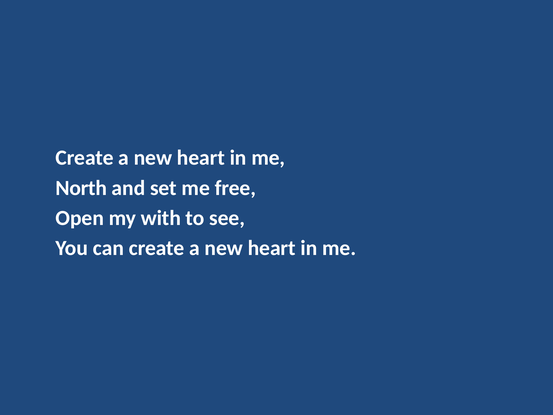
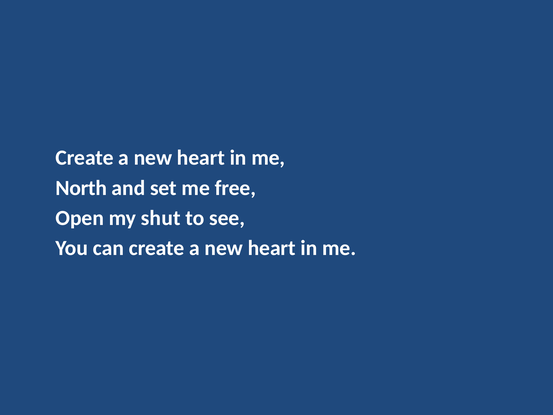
with: with -> shut
